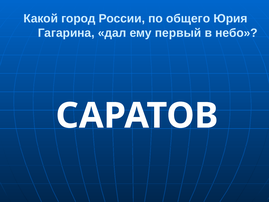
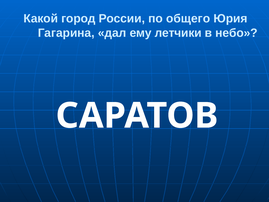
первый: первый -> летчики
